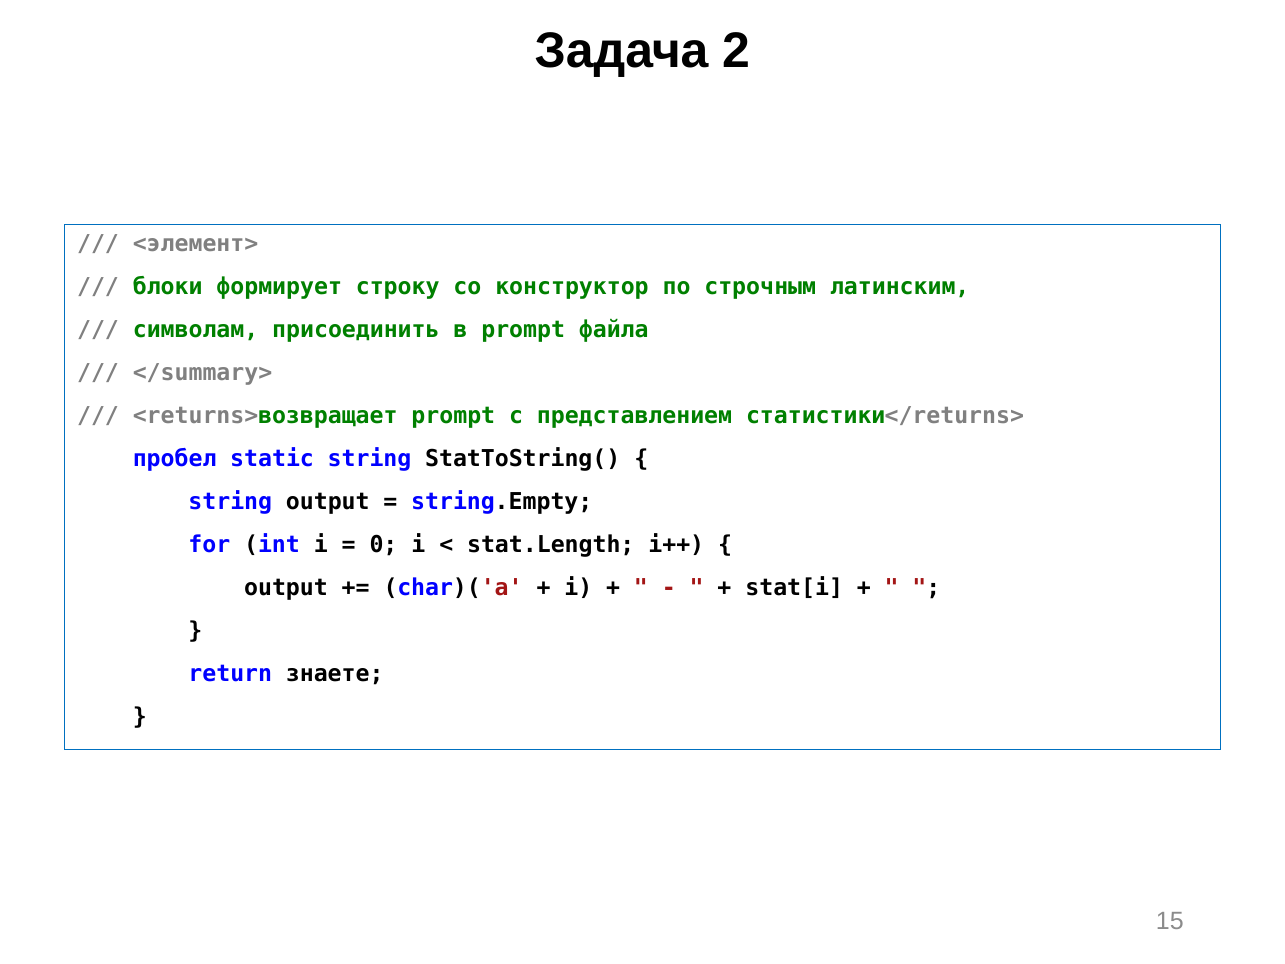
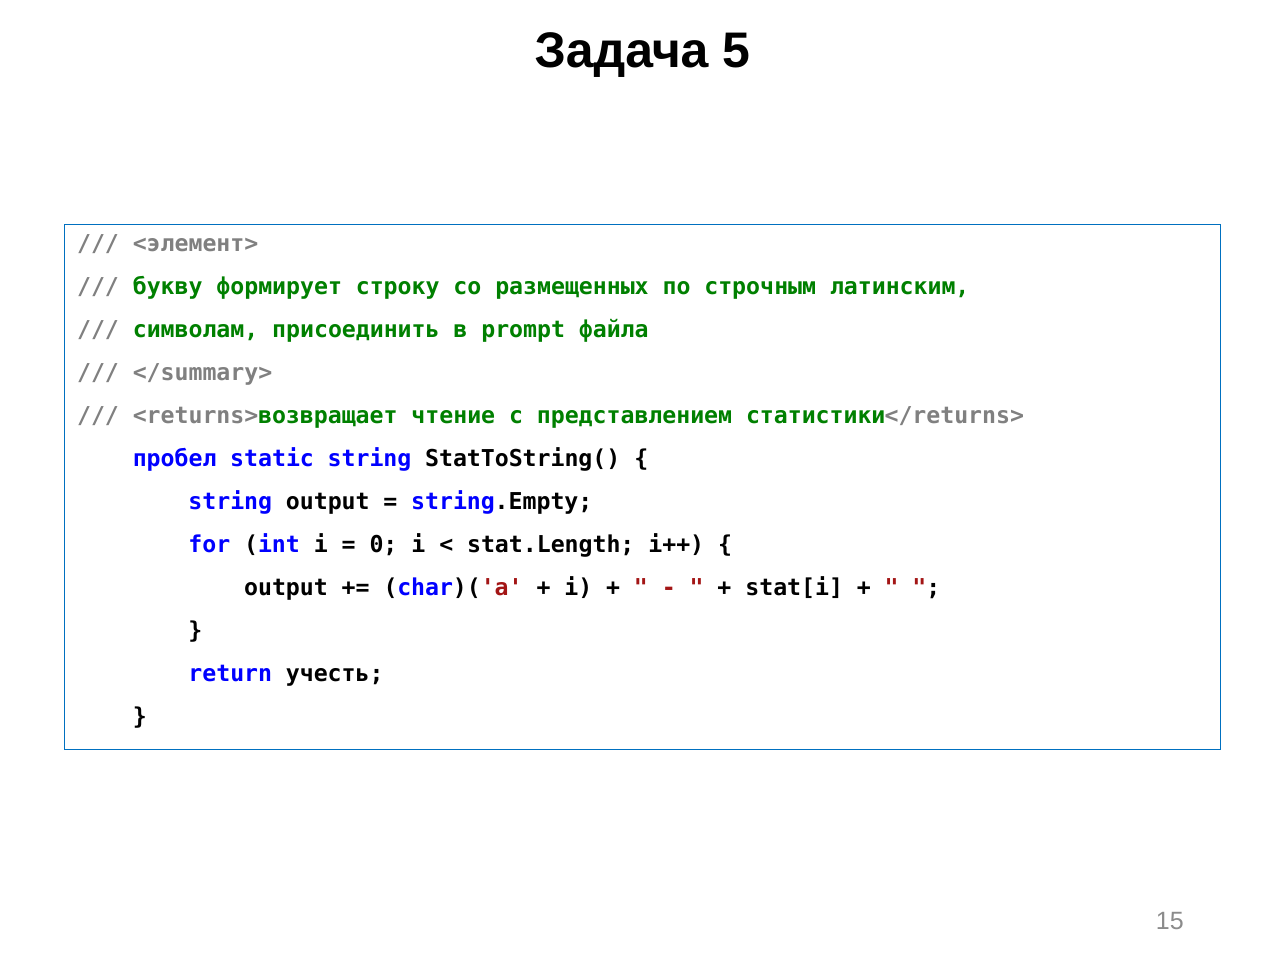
2: 2 -> 5
блоки: блоки -> букву
конструктор: конструктор -> размещенных
<returns>возвращает prompt: prompt -> чтение
знаете: знаете -> учесть
